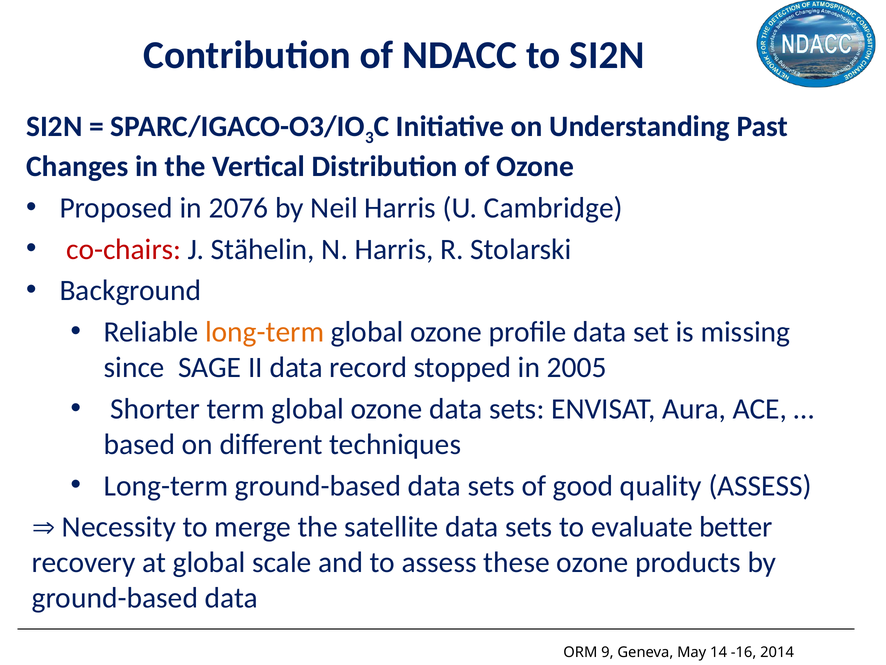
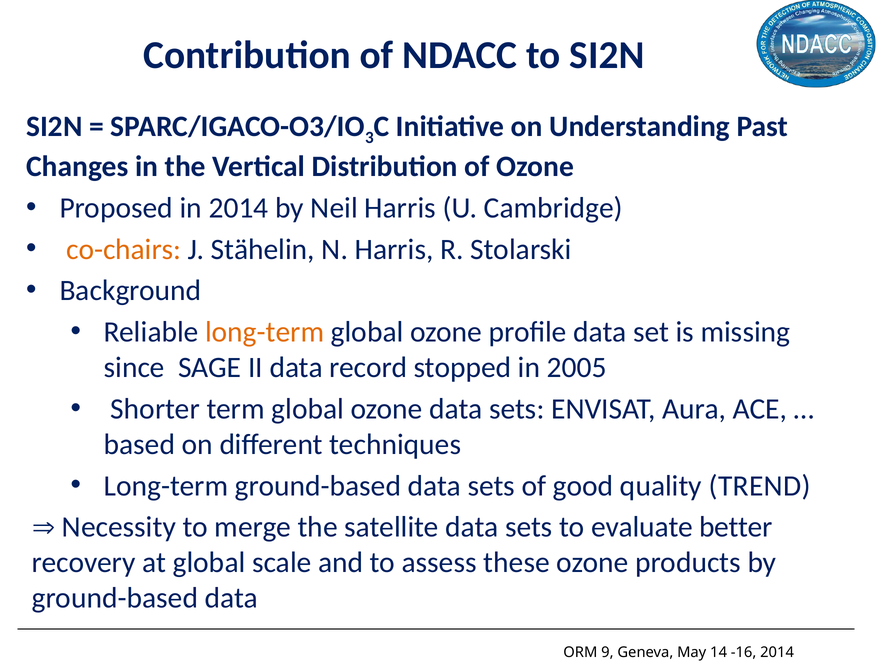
in 2076: 2076 -> 2014
co-chairs colour: red -> orange
quality ASSESS: ASSESS -> TREND
